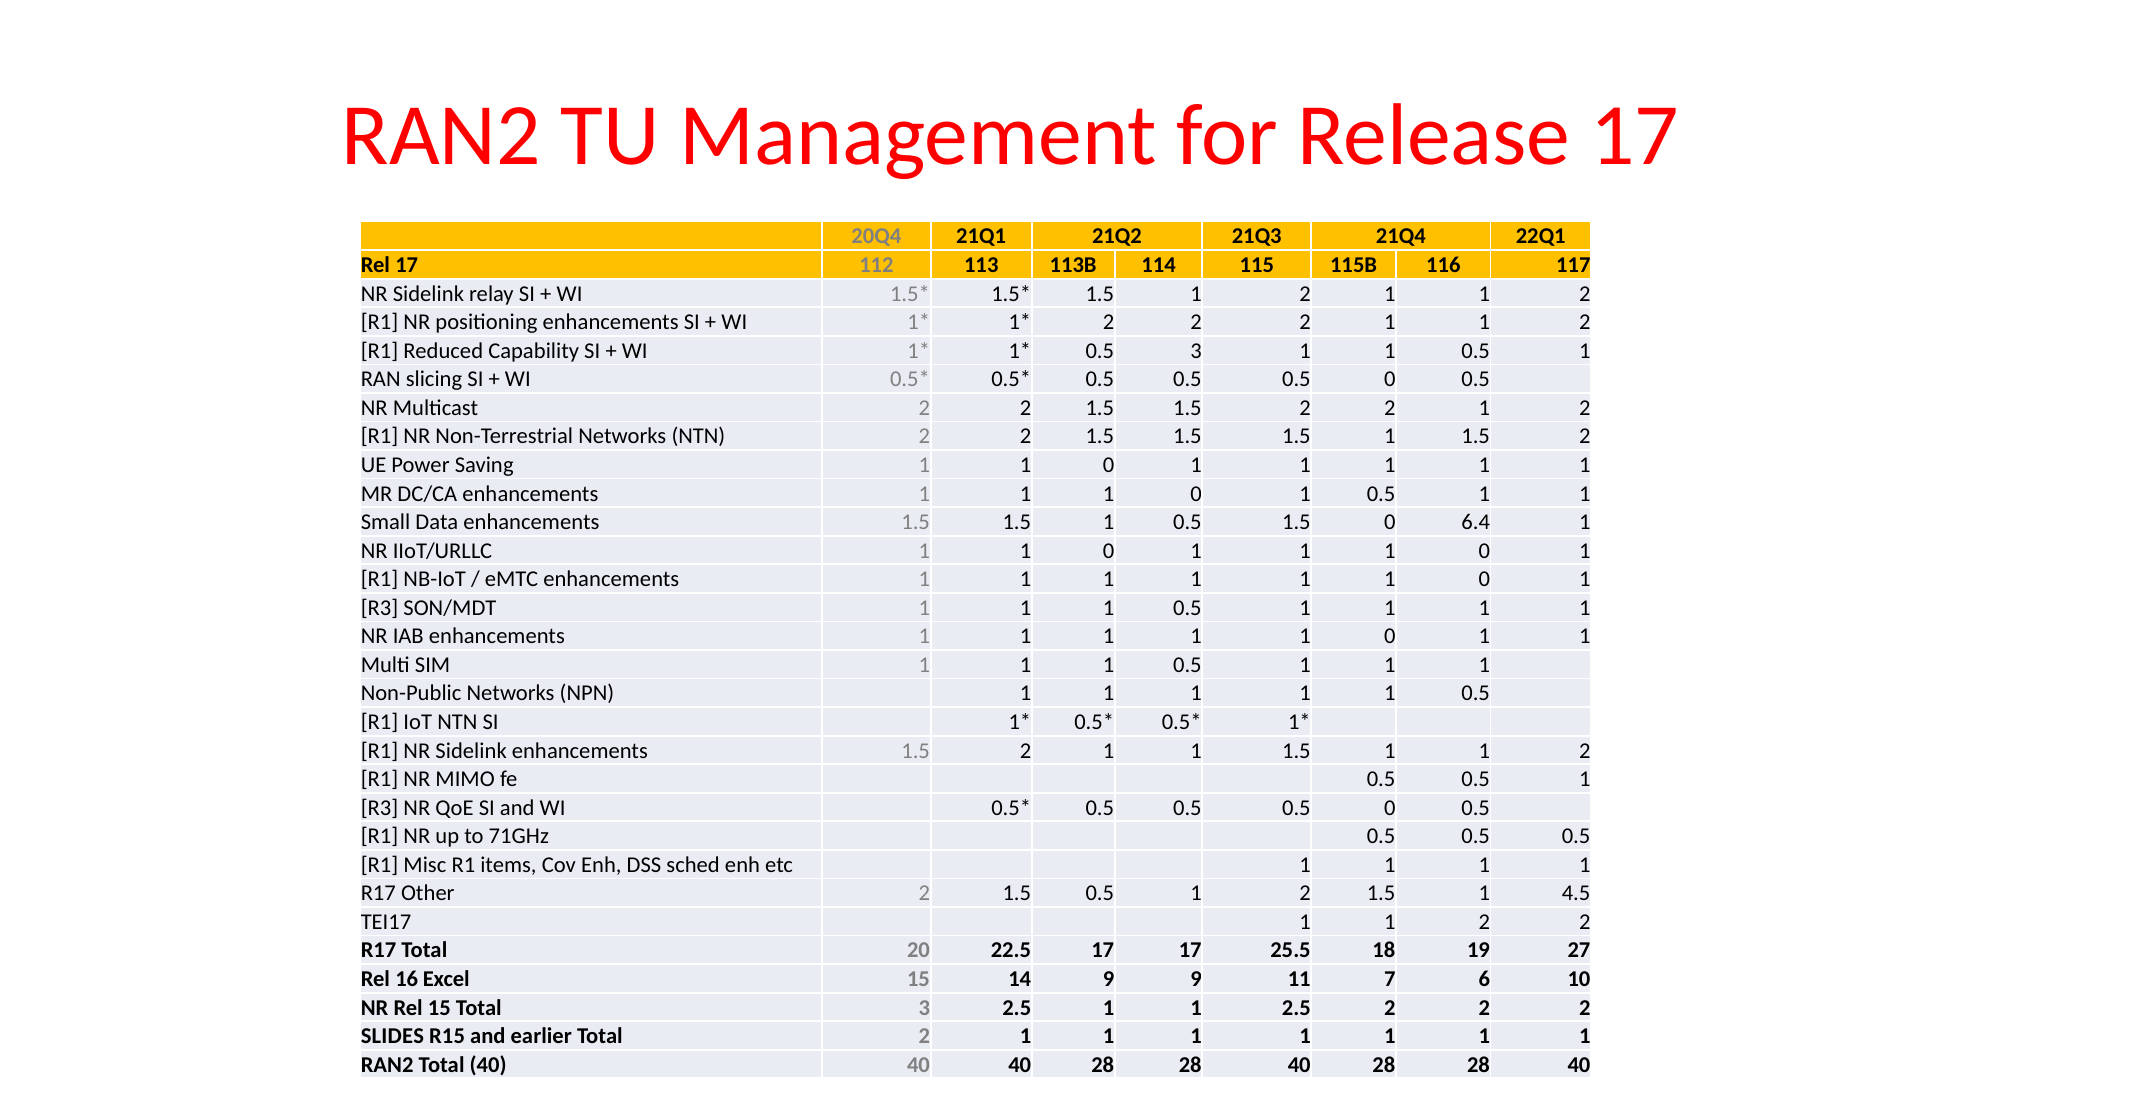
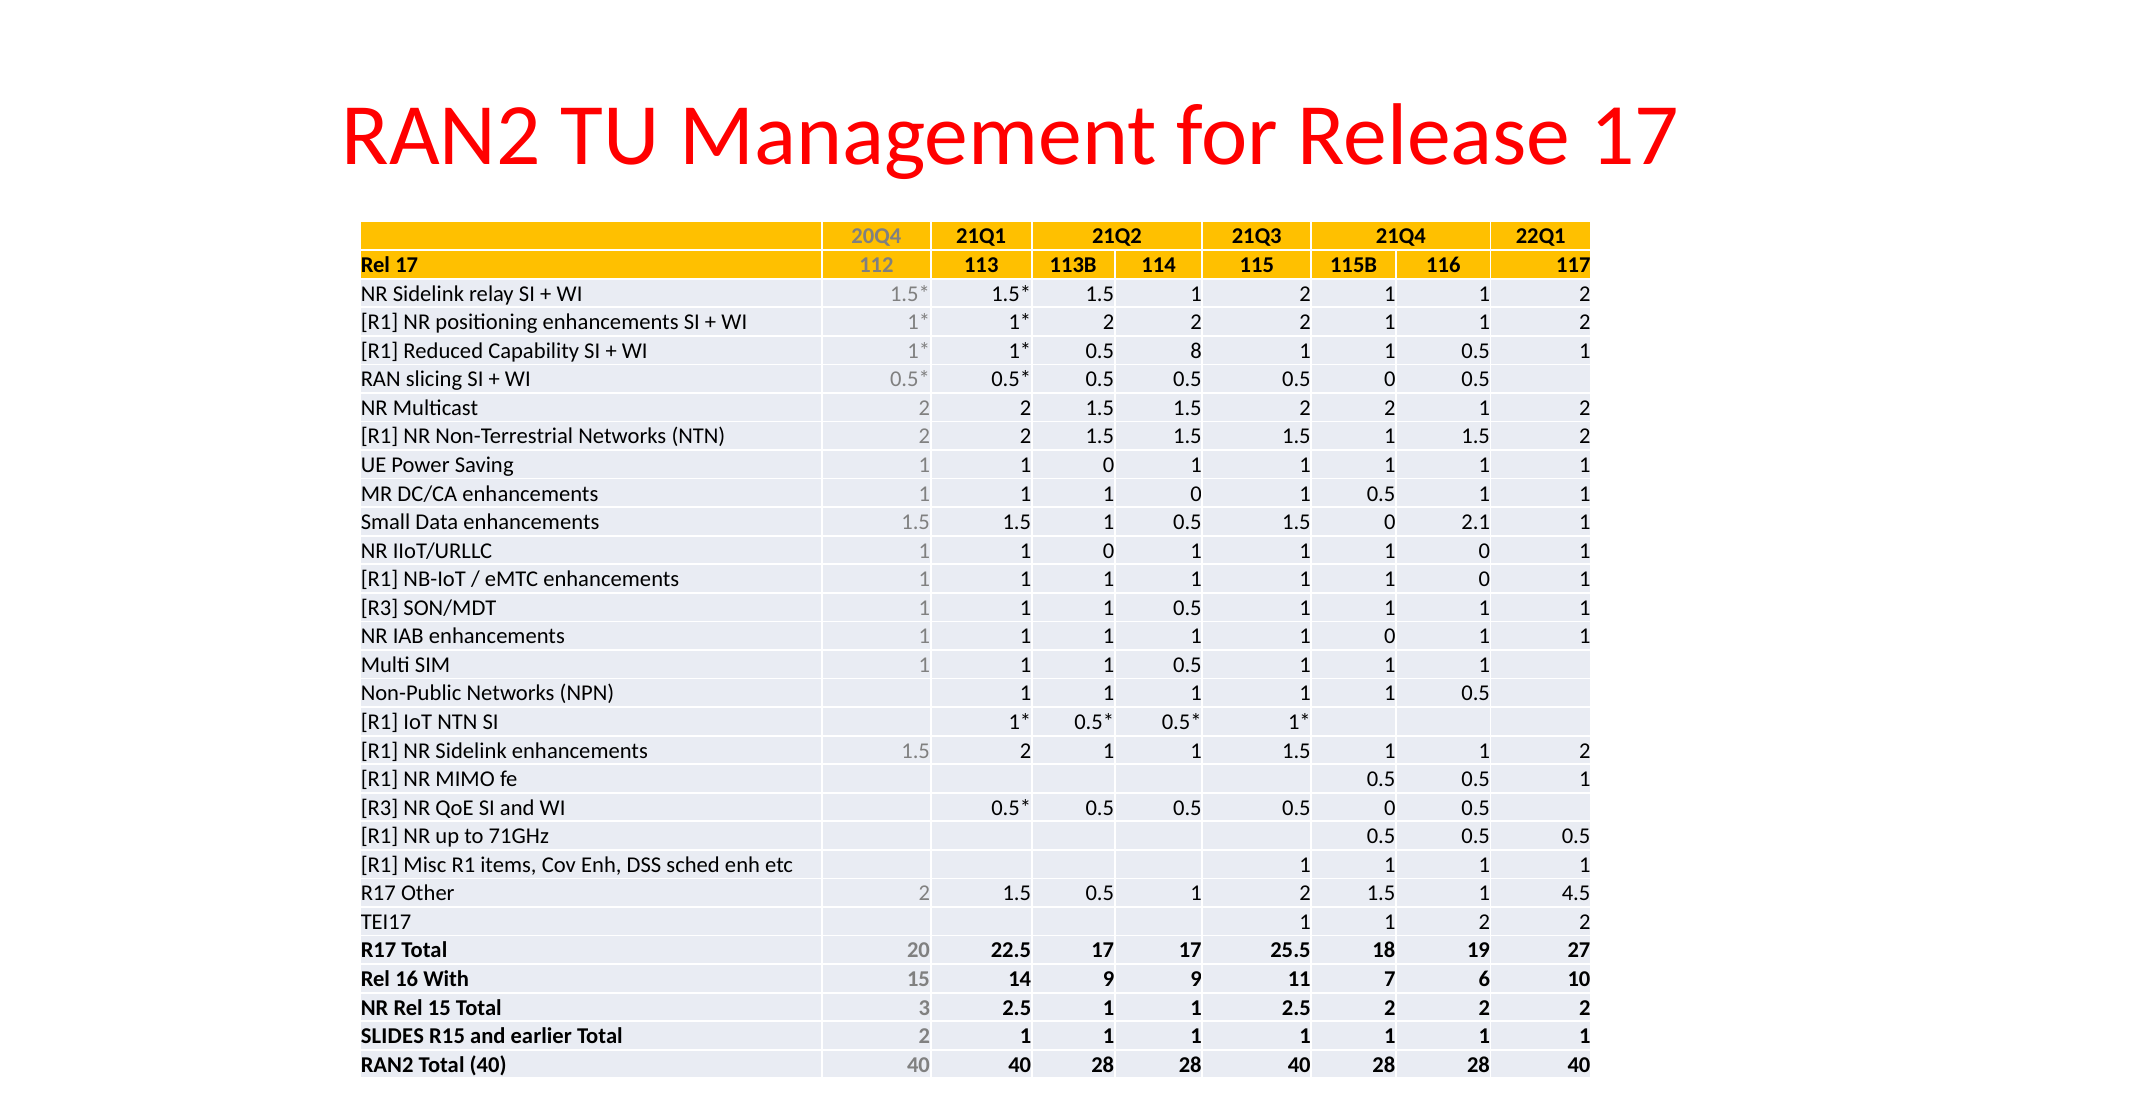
0.5 3: 3 -> 8
6.4: 6.4 -> 2.1
Excel: Excel -> With
